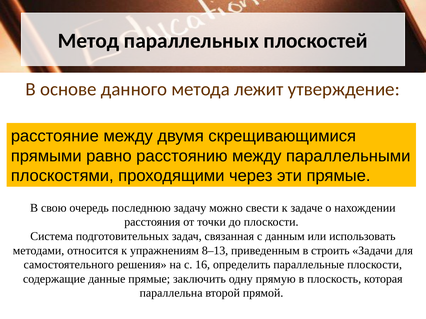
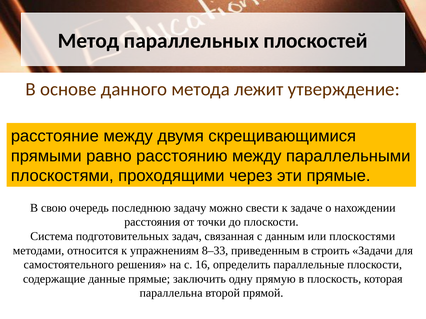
или использовать: использовать -> плоскостями
8–13: 8–13 -> 8–33
